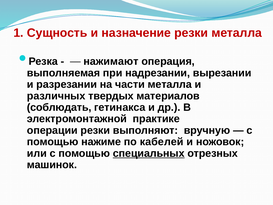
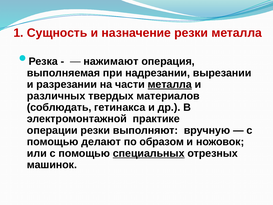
металла at (170, 84) underline: none -> present
нажиме: нажиме -> делают
кабелей: кабелей -> образом
